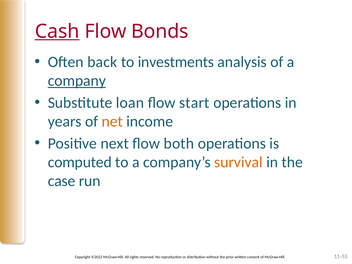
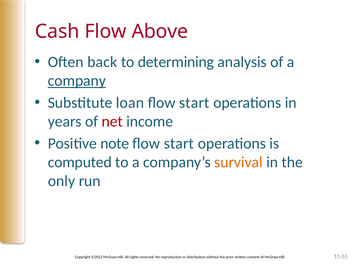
Cash underline: present -> none
Bonds: Bonds -> Above
investments: investments -> determining
net colour: orange -> red
next: next -> note
both at (179, 143): both -> start
case: case -> only
